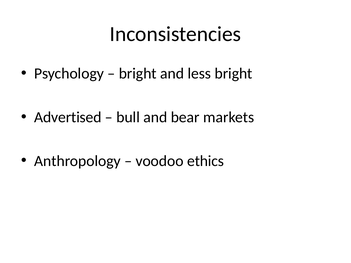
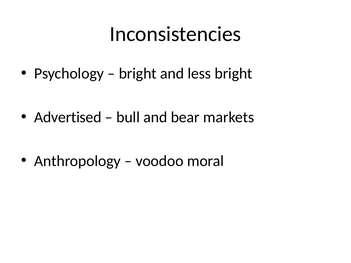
ethics: ethics -> moral
